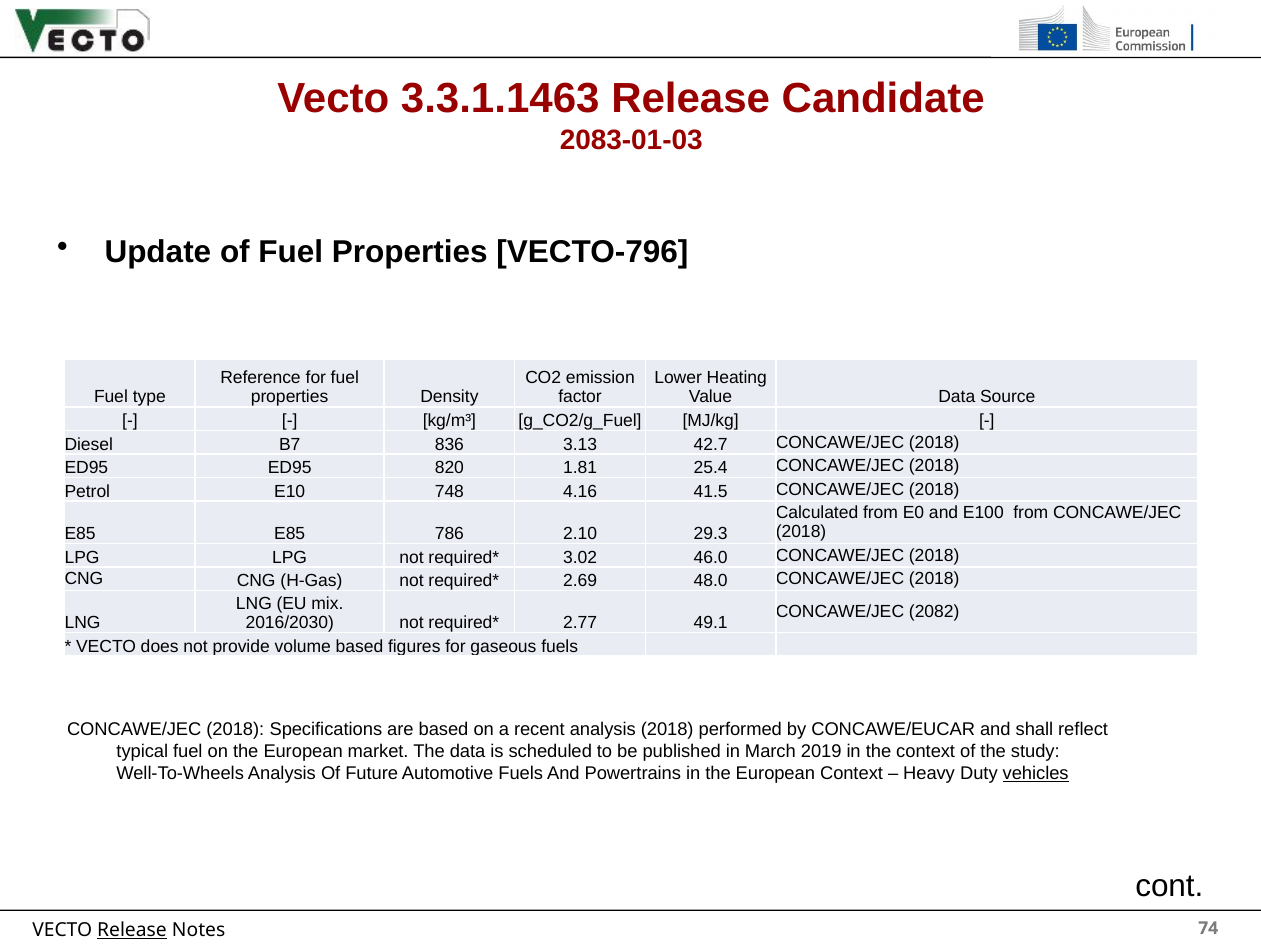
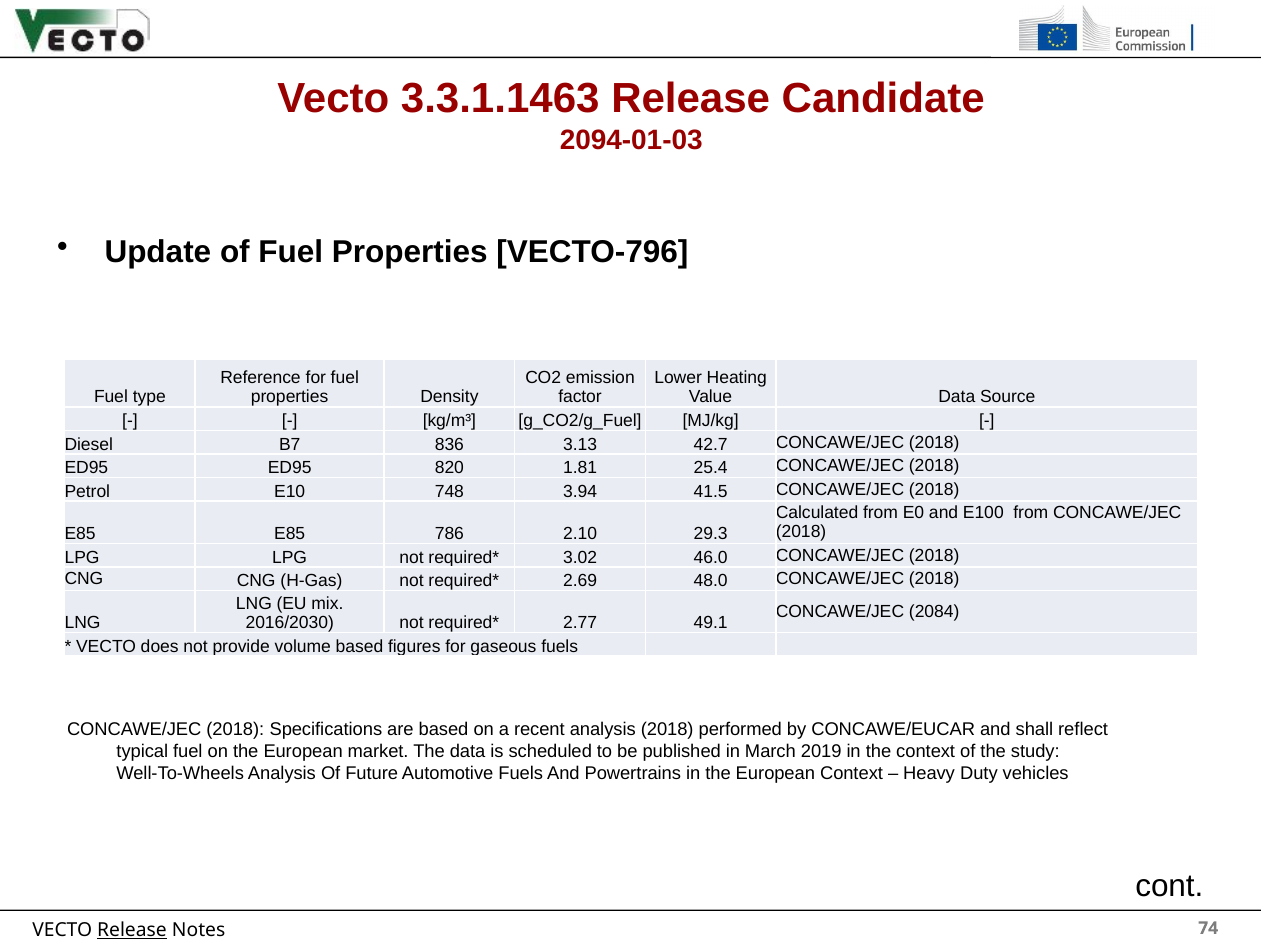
2083-01-03: 2083-01-03 -> 2094-01-03
4.16: 4.16 -> 3.94
2082: 2082 -> 2084
vehicles underline: present -> none
